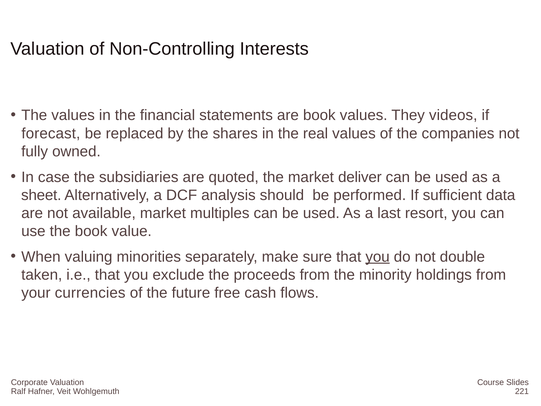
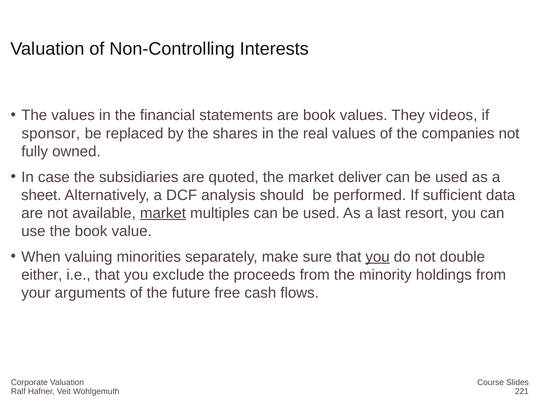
forecast: forecast -> sponsor
market at (163, 213) underline: none -> present
taken: taken -> either
currencies: currencies -> arguments
